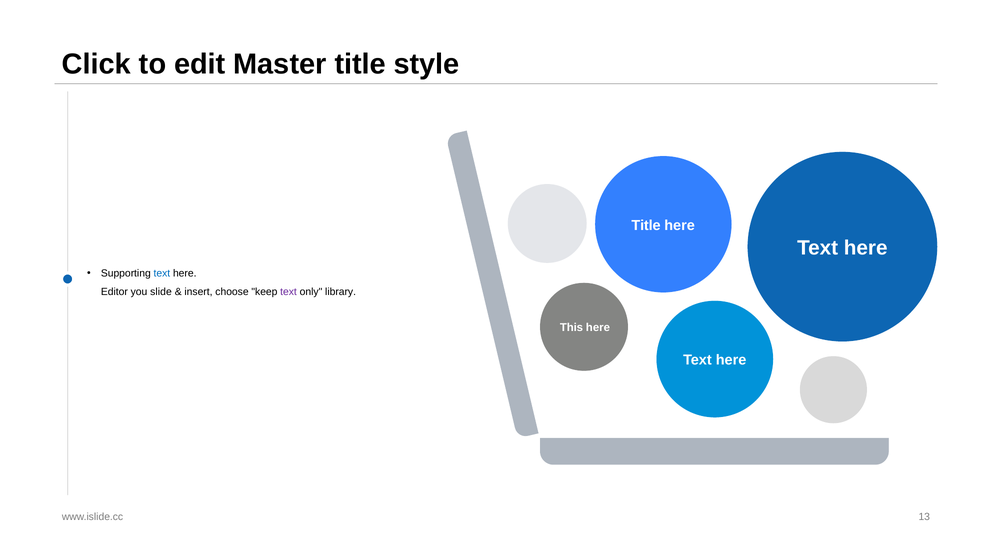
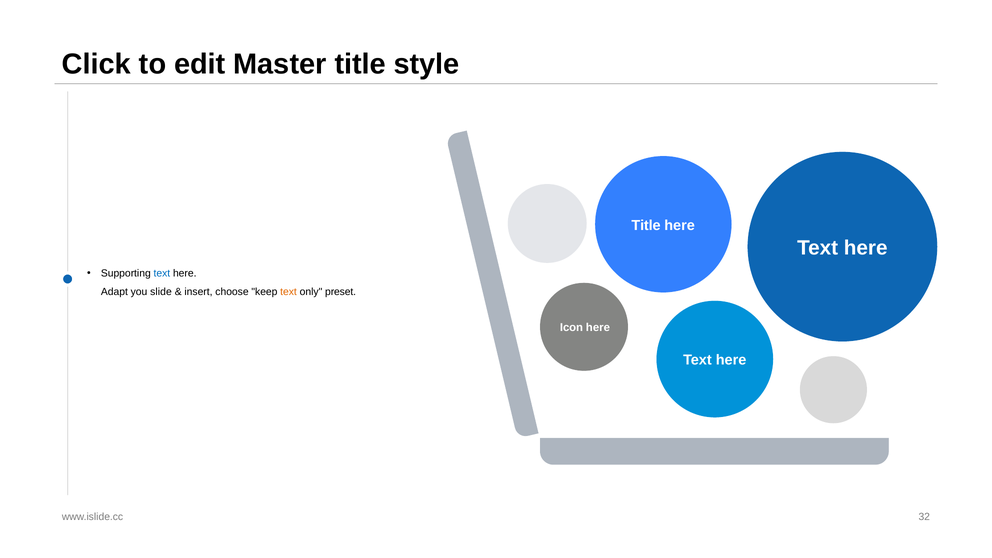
Editor: Editor -> Adapt
text at (289, 292) colour: purple -> orange
library: library -> preset
This: This -> Icon
13: 13 -> 32
